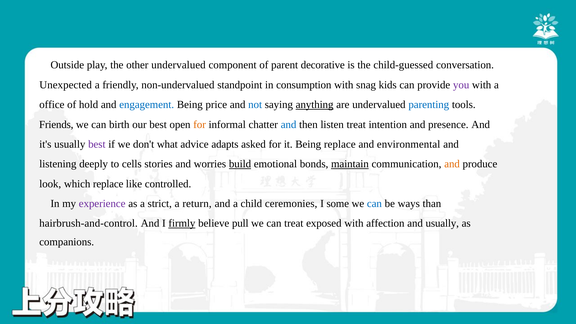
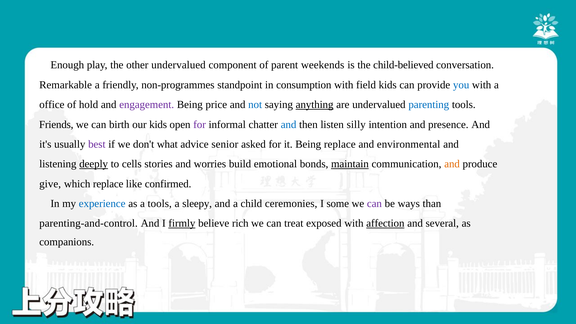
Outside: Outside -> Enough
decorative: decorative -> weekends
child-guessed: child-guessed -> child-believed
Unexpected: Unexpected -> Remarkable
non-undervalued: non-undervalued -> non-programmes
snag: snag -> field
you colour: purple -> blue
engagement colour: blue -> purple
our best: best -> kids
for at (200, 124) colour: orange -> purple
listen treat: treat -> silly
adapts: adapts -> senior
deeply underline: none -> present
build underline: present -> none
look: look -> give
controlled: controlled -> confirmed
experience colour: purple -> blue
a strict: strict -> tools
return: return -> sleepy
can at (374, 204) colour: blue -> purple
hairbrush-and-control: hairbrush-and-control -> parenting-and-control
pull: pull -> rich
affection underline: none -> present
and usually: usually -> several
